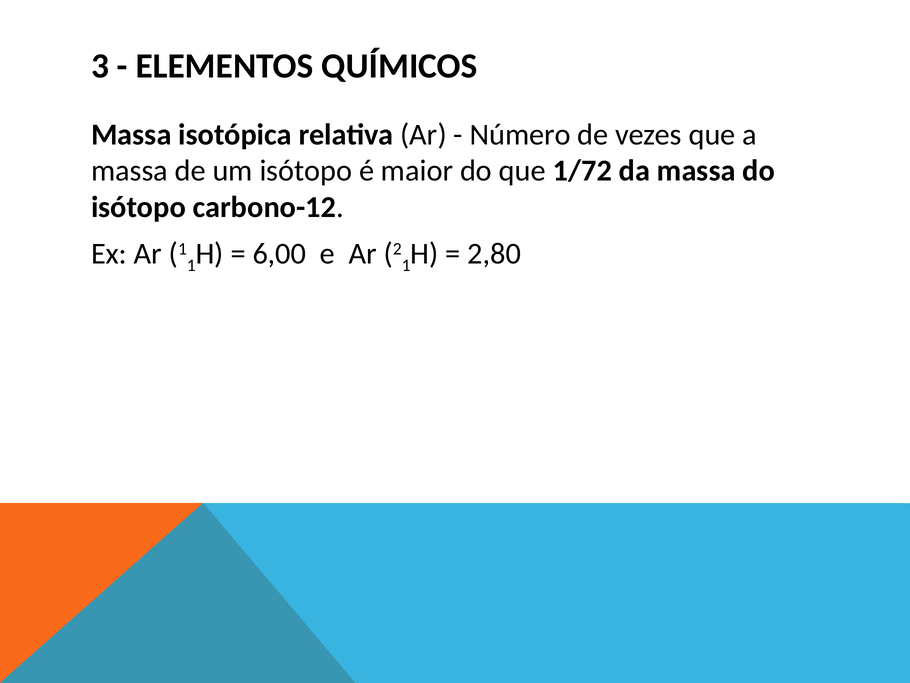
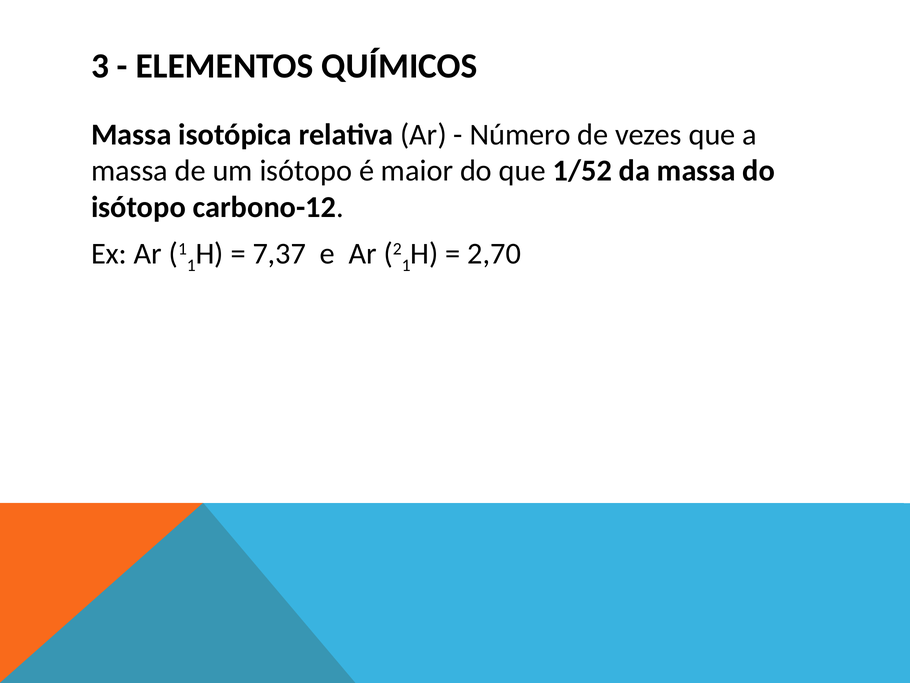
1/72: 1/72 -> 1/52
6,00: 6,00 -> 7,37
2,80: 2,80 -> 2,70
